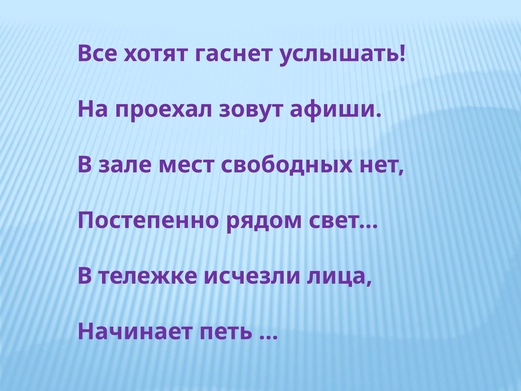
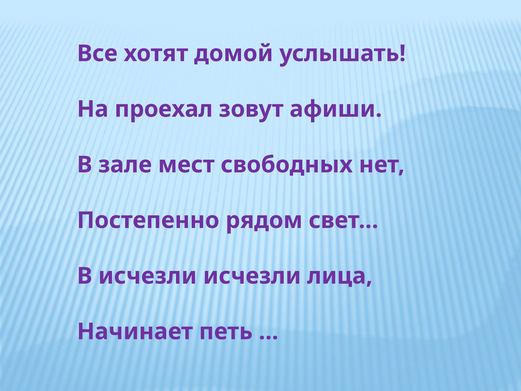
гаснет: гаснет -> домой
В тележке: тележке -> исчезли
